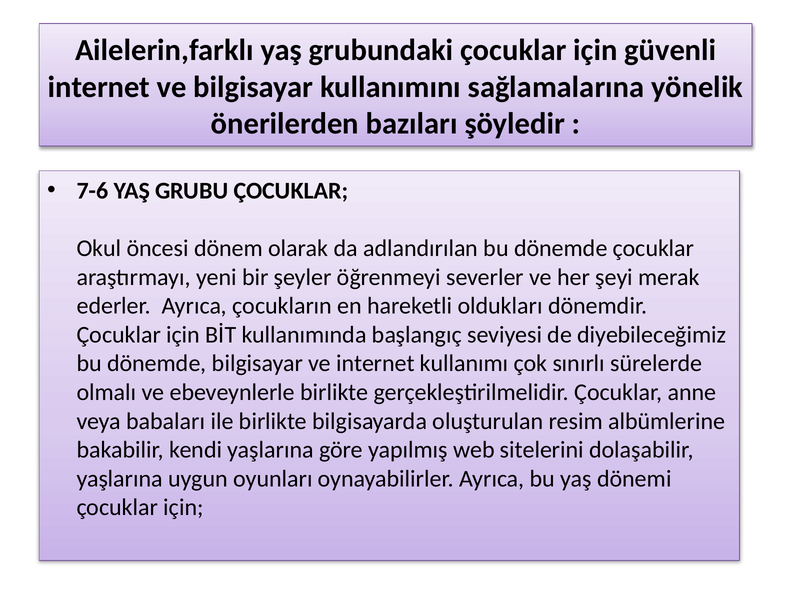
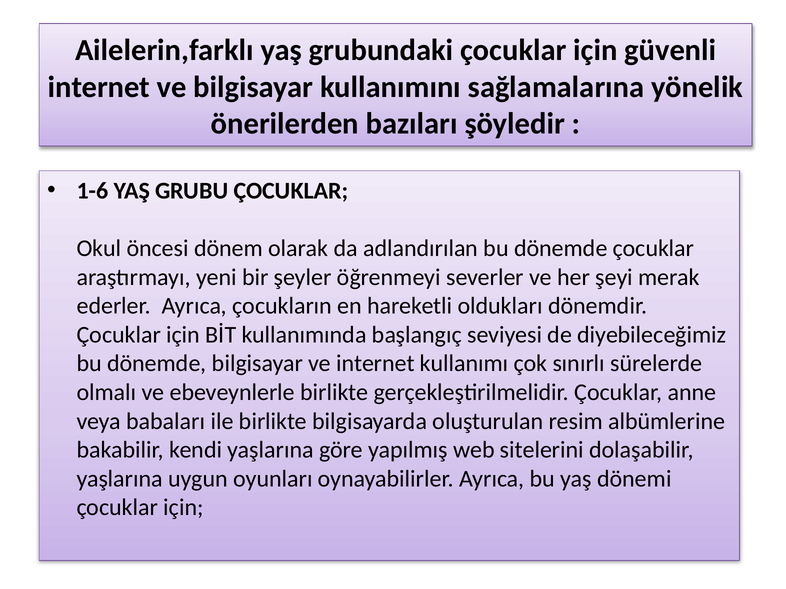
7-6: 7-6 -> 1-6
